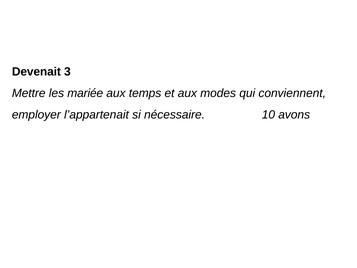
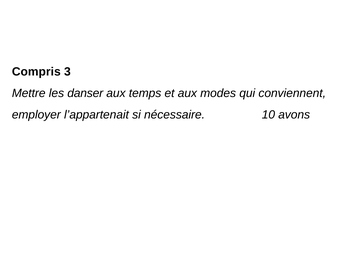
Devenait: Devenait -> Compris
mariée: mariée -> danser
